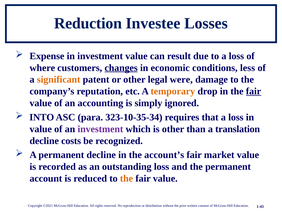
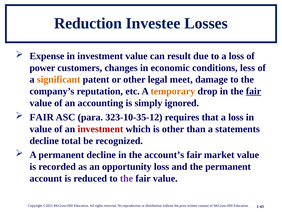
where: where -> power
changes underline: present -> none
were: were -> meet
INTO at (42, 117): INTO -> FAIR
323-10-35-34: 323-10-35-34 -> 323-10-35-12
investment at (100, 129) colour: purple -> red
translation: translation -> statements
costs: costs -> total
outstanding: outstanding -> opportunity
the at (127, 178) colour: orange -> purple
